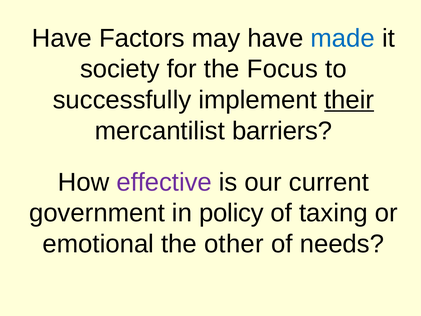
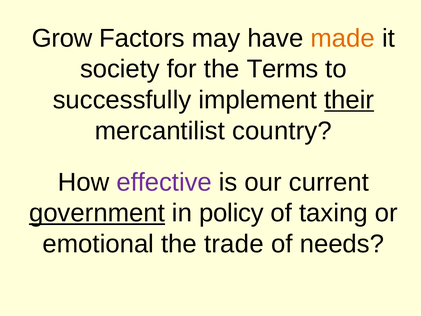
Have at (62, 38): Have -> Grow
made colour: blue -> orange
Focus: Focus -> Terms
barriers: barriers -> country
government underline: none -> present
other: other -> trade
